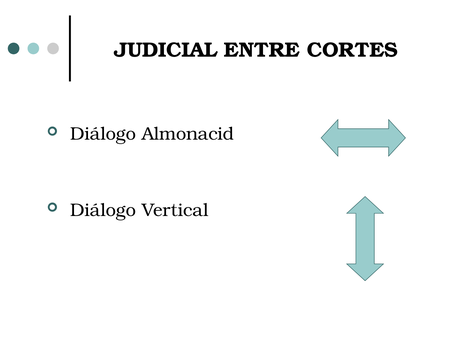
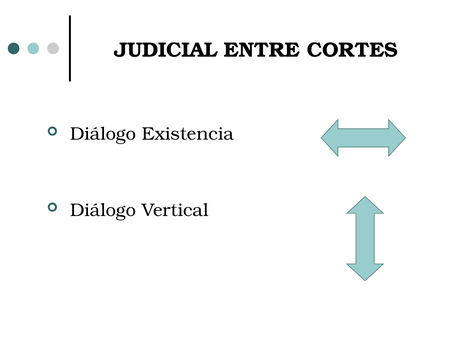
Almonacid: Almonacid -> Existencia
